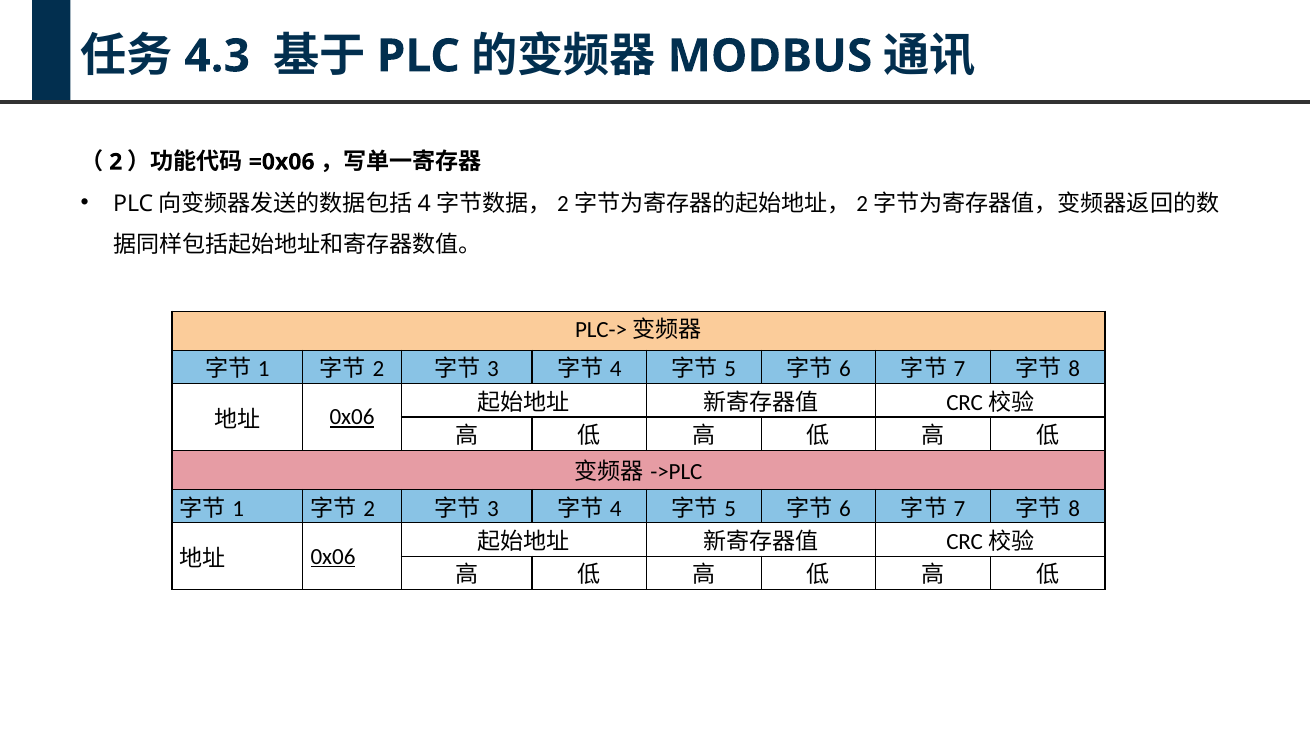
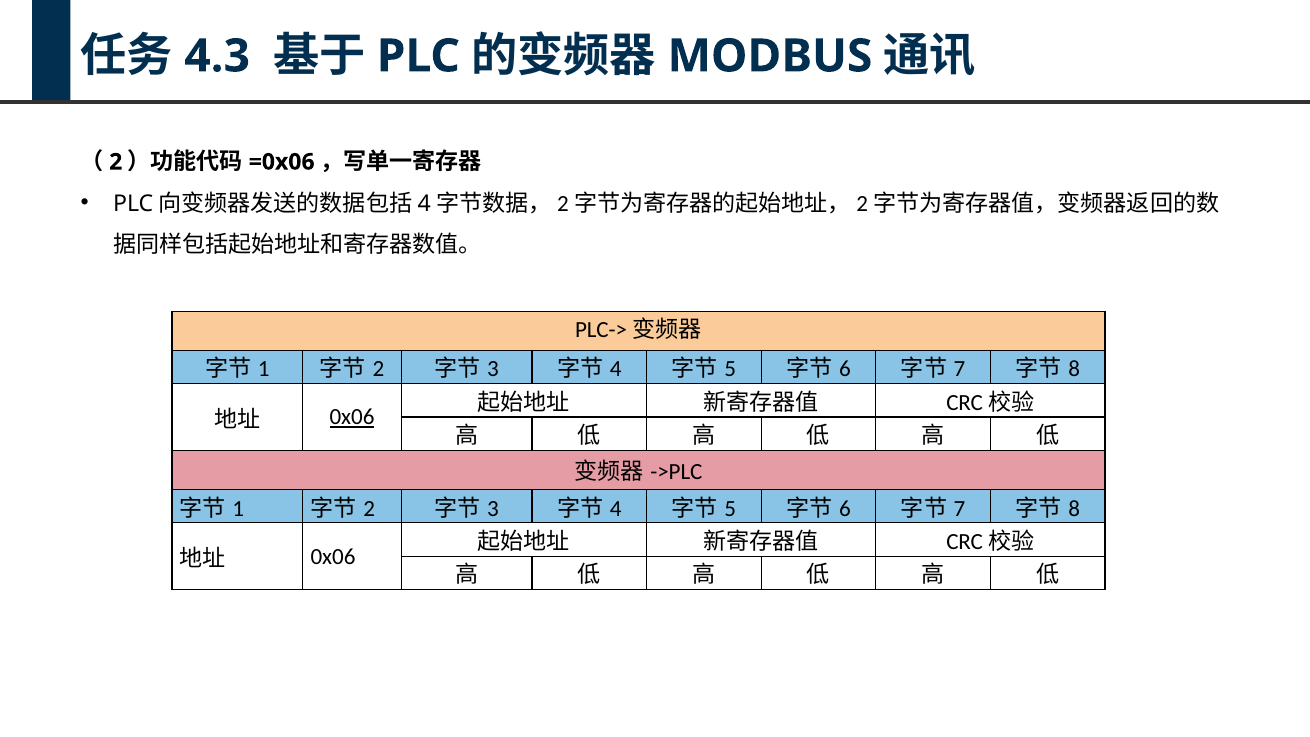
0x06 at (333, 556) underline: present -> none
